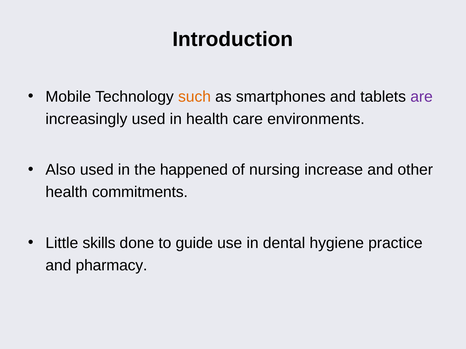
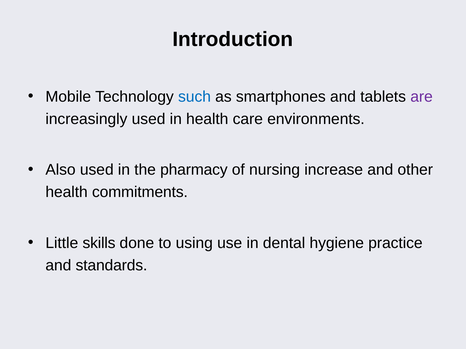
such colour: orange -> blue
happened: happened -> pharmacy
guide: guide -> using
pharmacy: pharmacy -> standards
